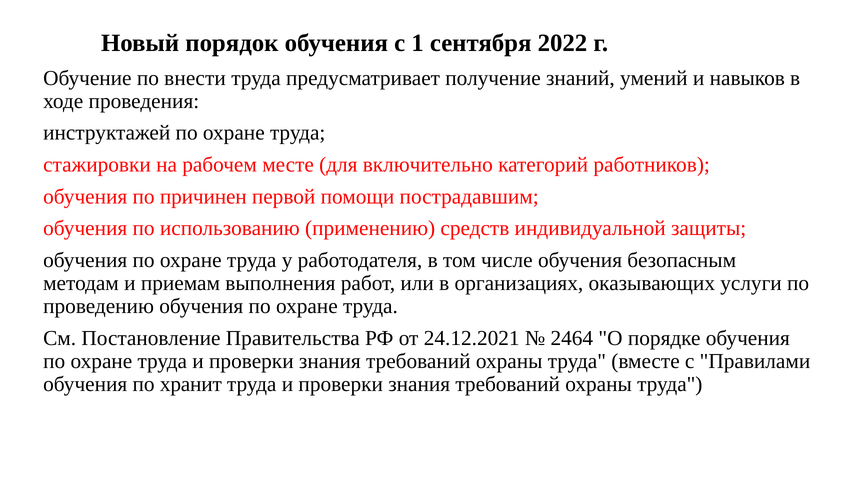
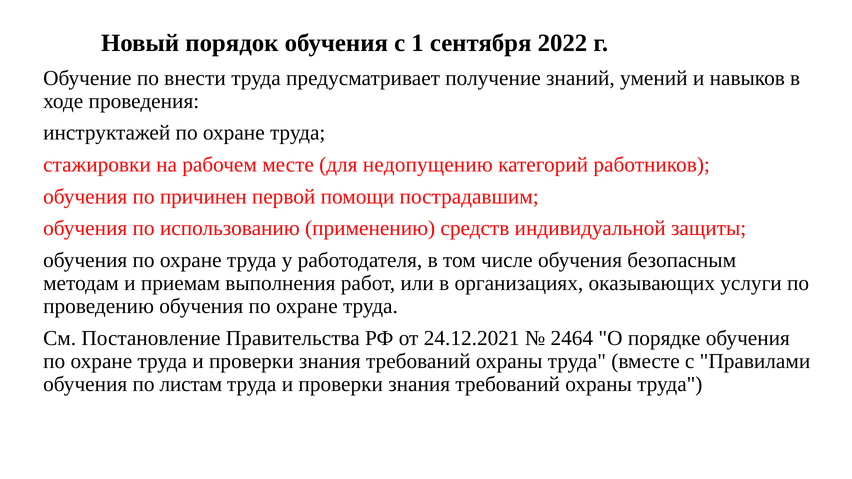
включительно: включительно -> недопущению
хранит: хранит -> листам
